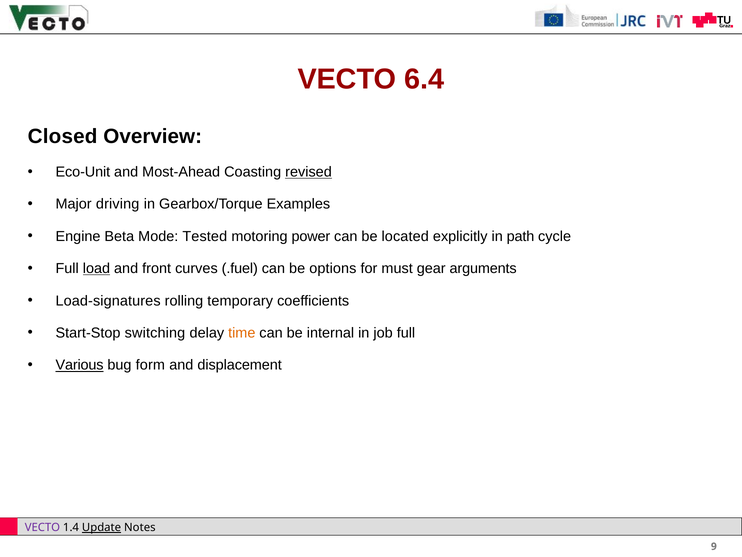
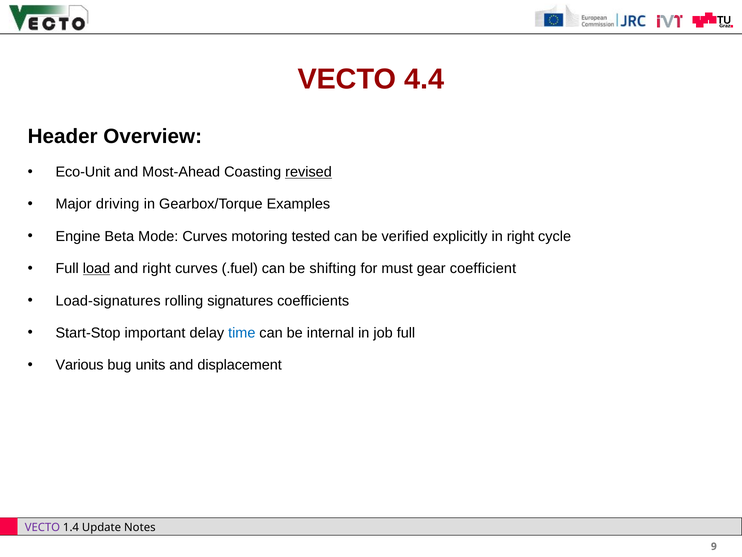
6.4: 6.4 -> 4.4
Closed: Closed -> Header
Mode Tested: Tested -> Curves
power: power -> tested
located: located -> verified
in path: path -> right
and front: front -> right
options: options -> shifting
arguments: arguments -> coefficient
temporary: temporary -> signatures
switching: switching -> important
time colour: orange -> blue
Various underline: present -> none
form: form -> units
Update underline: present -> none
